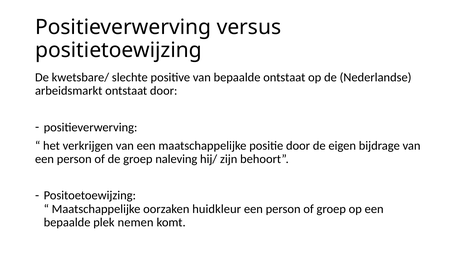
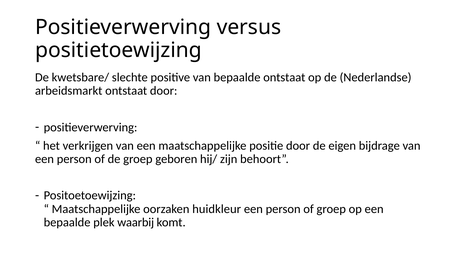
naleving: naleving -> geboren
nemen: nemen -> waarbij
